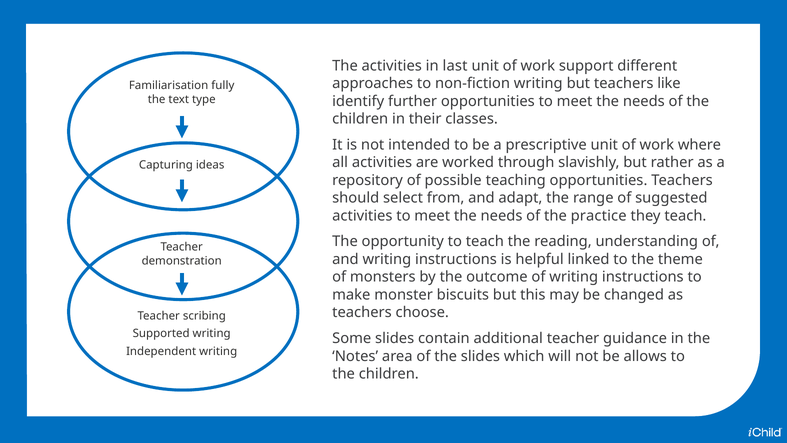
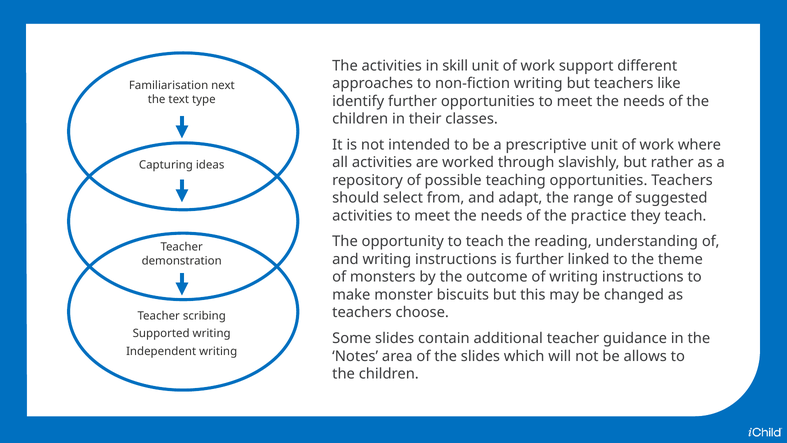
last: last -> skill
fully: fully -> next
is helpful: helpful -> further
